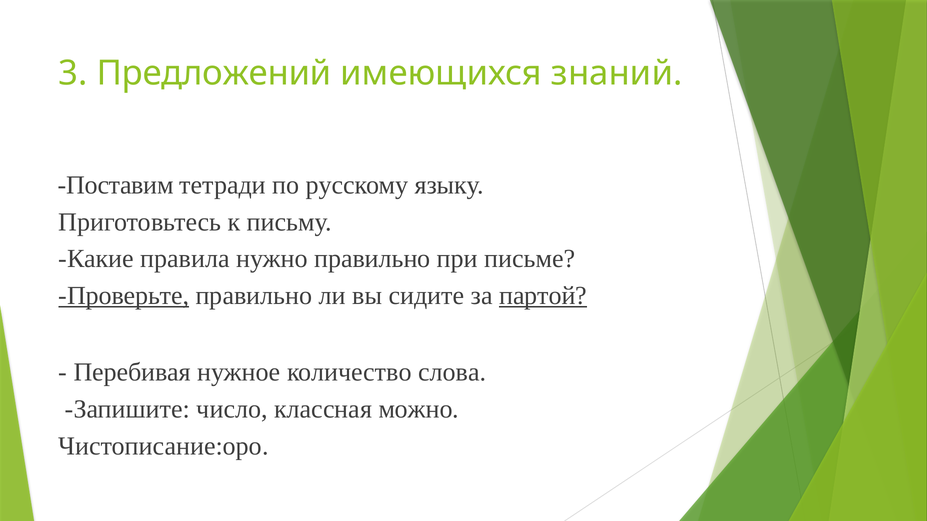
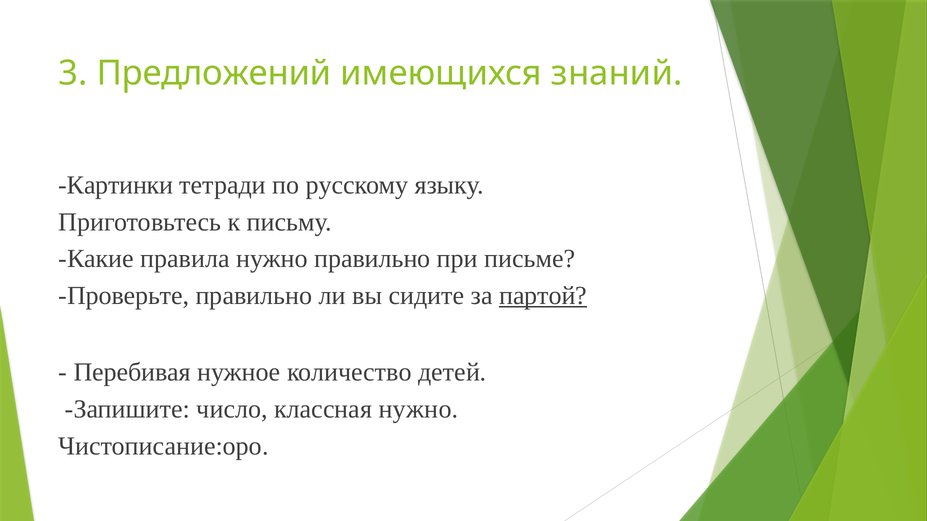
Поставим: Поставим -> Картинки
Проверьте underline: present -> none
слова: слова -> детей
классная можно: можно -> нужно
